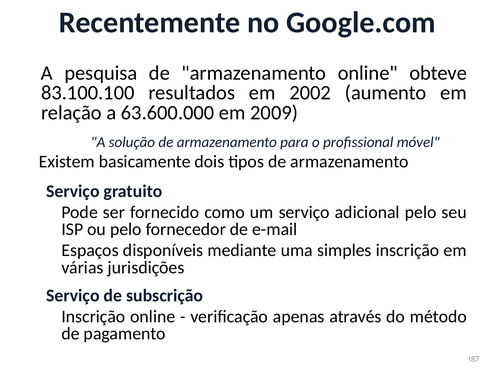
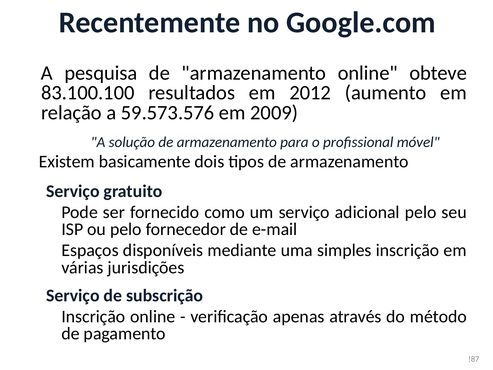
2002: 2002 -> 2012
63.600.000: 63.600.000 -> 59.573.576
